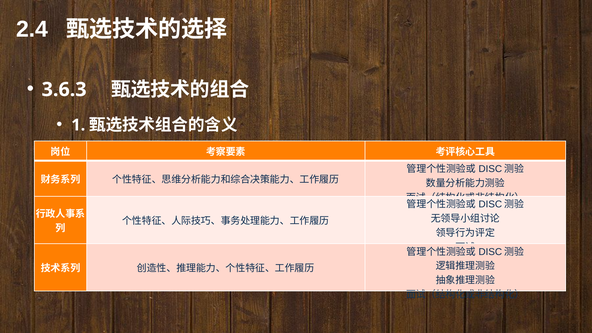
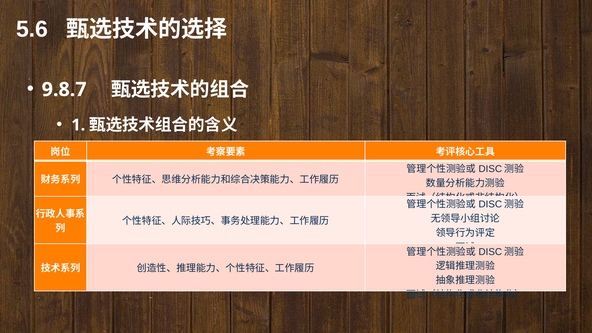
2.4: 2.4 -> 5.6
3.6.3: 3.6.3 -> 9.8.7
